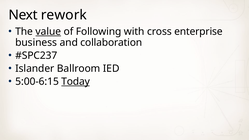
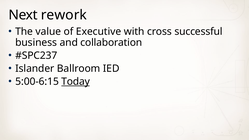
value underline: present -> none
Following: Following -> Executive
enterprise: enterprise -> successful
